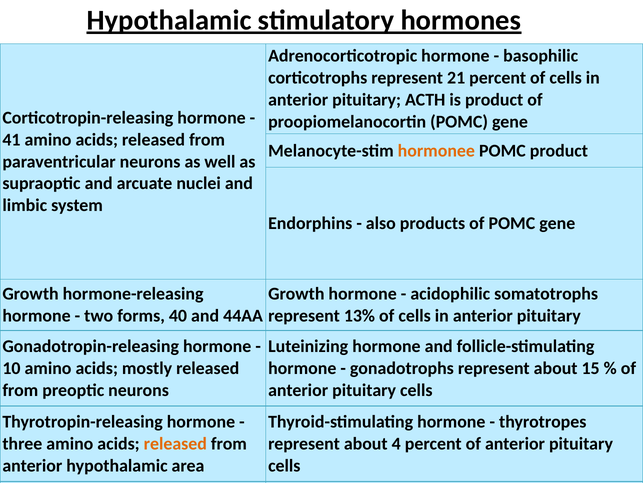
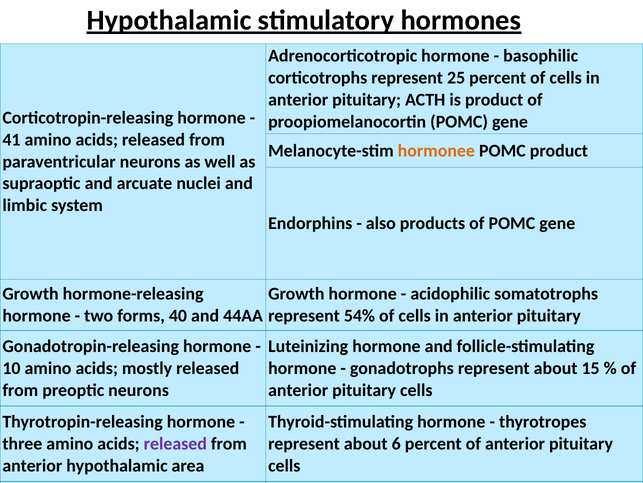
21: 21 -> 25
13%: 13% -> 54%
released at (175, 443) colour: orange -> purple
4: 4 -> 6
